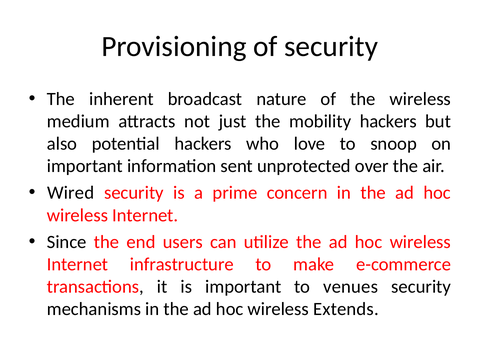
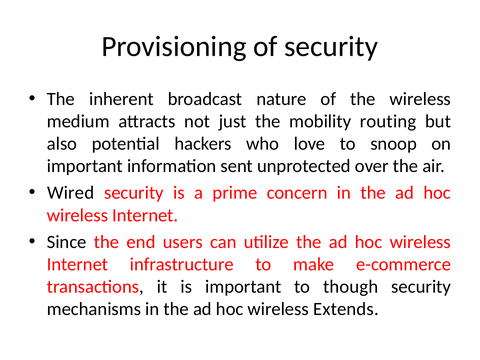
mobility hackers: hackers -> routing
venues: venues -> though
